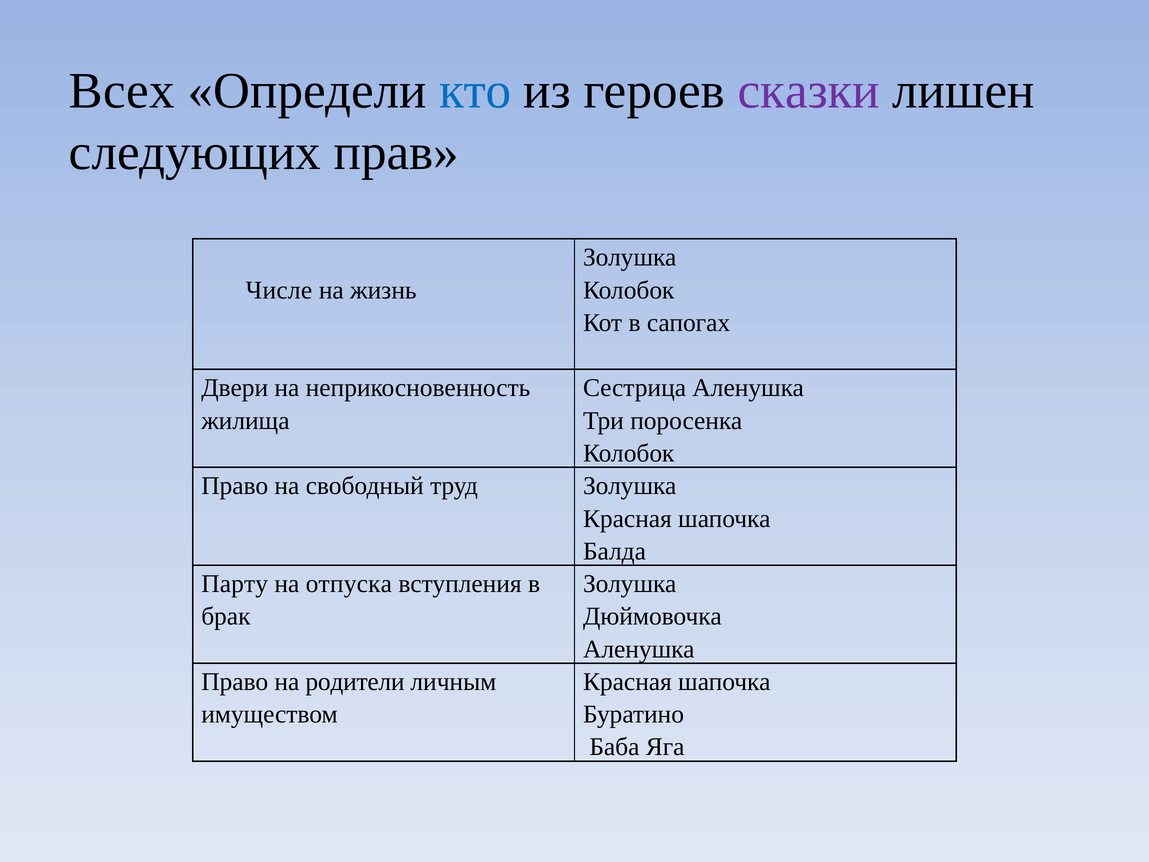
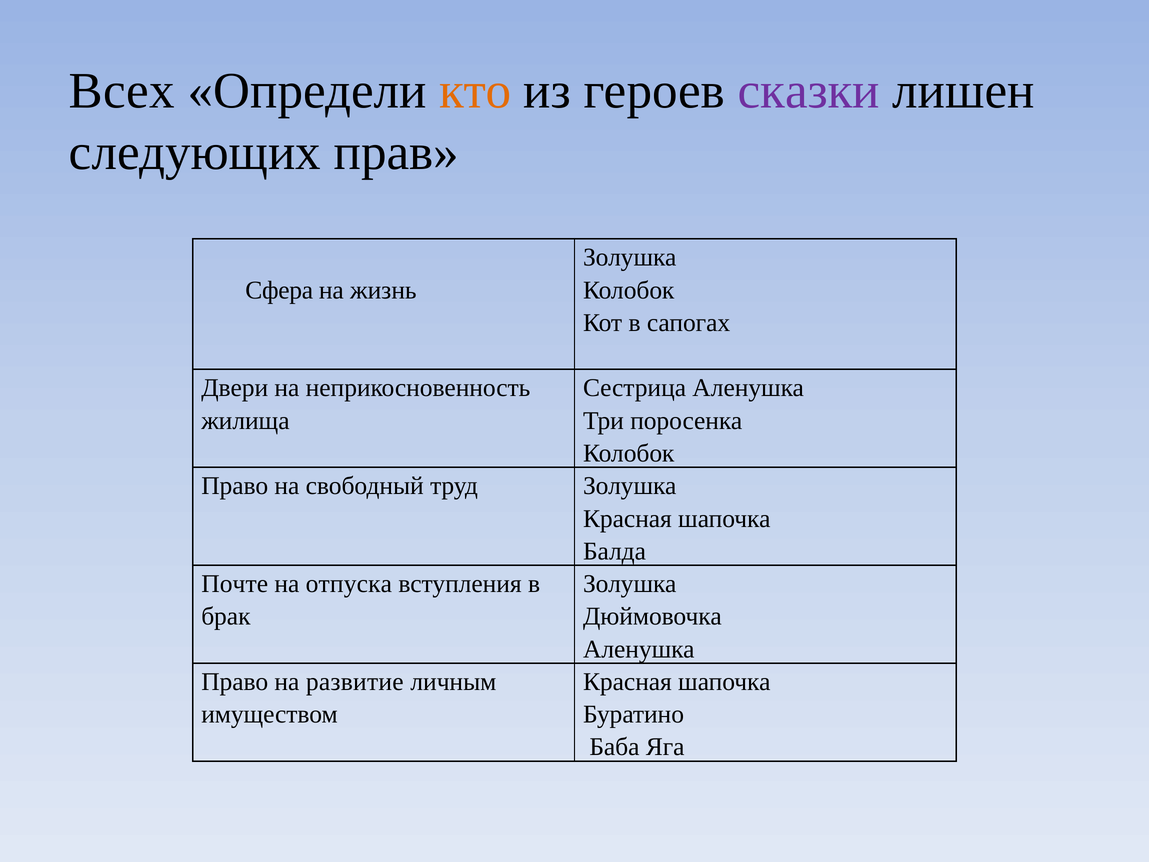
кто colour: blue -> orange
Числе: Числе -> Сфера
Парту: Парту -> Почте
родители: родители -> развитие
